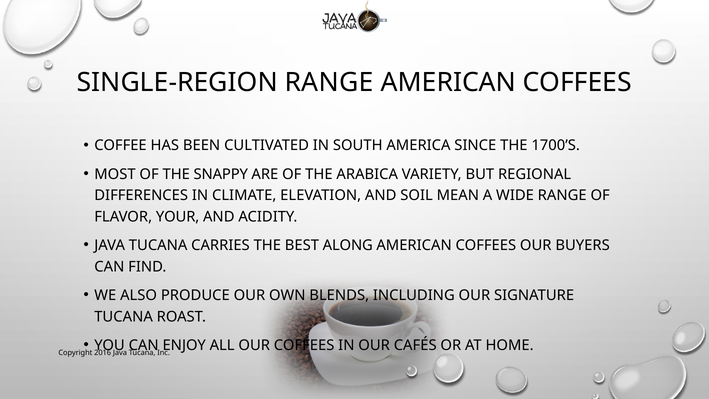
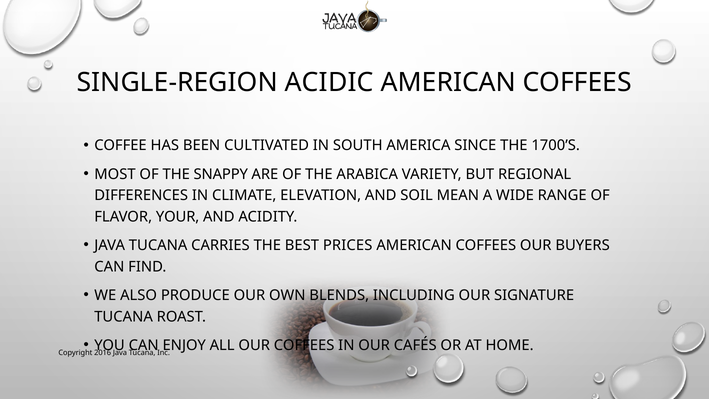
SINGLE-REGION RANGE: RANGE -> ACIDIC
ALONG: ALONG -> PRICES
